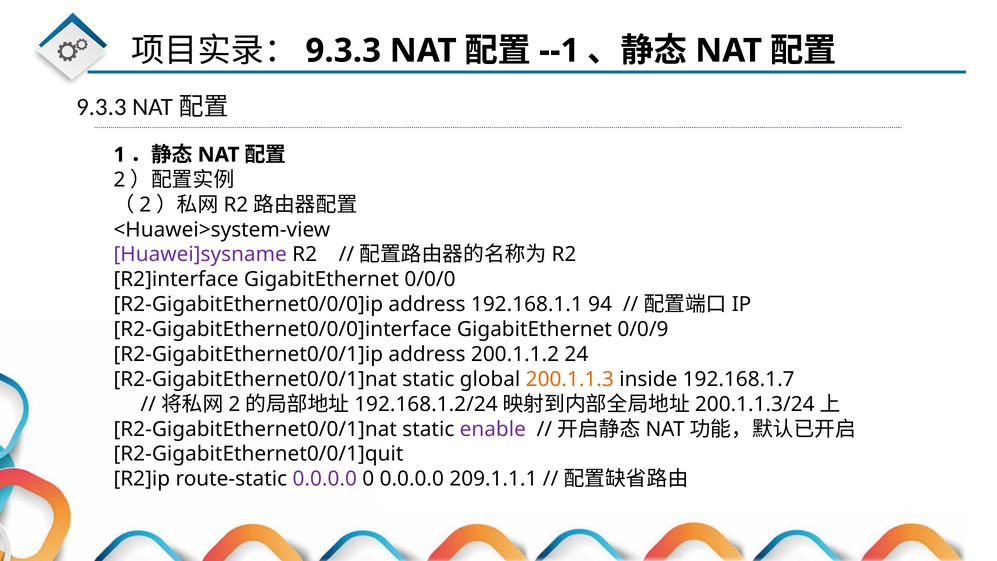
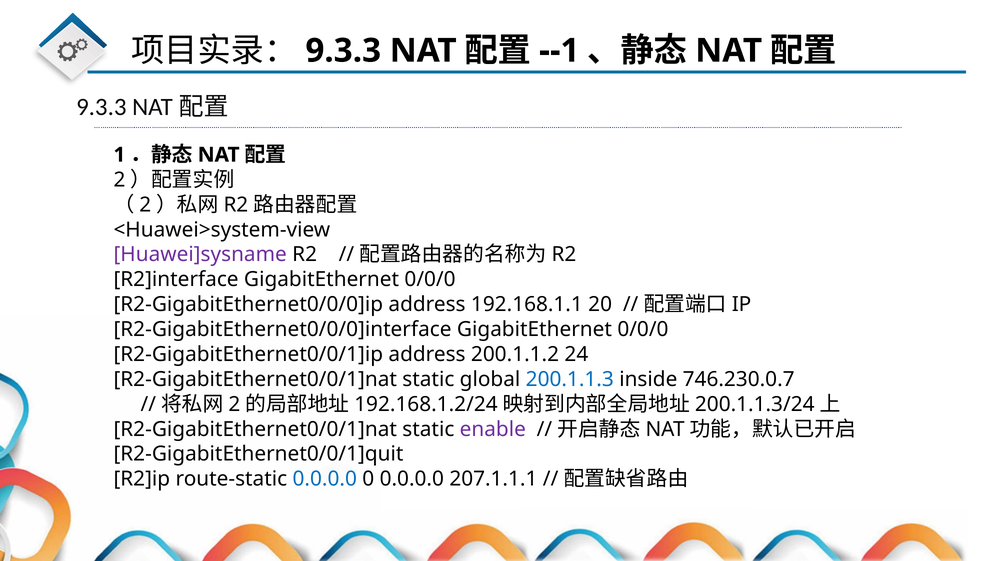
94: 94 -> 20
R2-GigabitEthernet0/0/0]interface GigabitEthernet 0/0/9: 0/0/9 -> 0/0/0
200.1.1.3 colour: orange -> blue
192.168.1.7: 192.168.1.7 -> 746.230.0.7
0.0.0.0 at (325, 479) colour: purple -> blue
209.1.1.1: 209.1.1.1 -> 207.1.1.1
